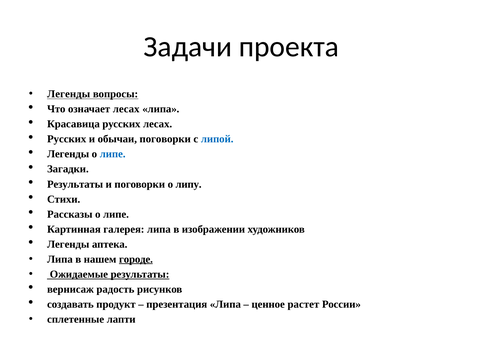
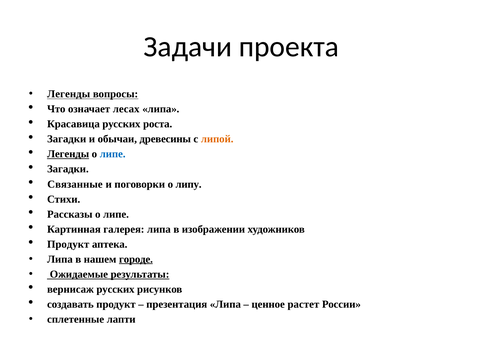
русских лесах: лесах -> роста
Русских at (67, 139): Русских -> Загадки
обычаи поговорки: поговорки -> древесины
липой colour: blue -> orange
Легенды at (68, 154) underline: none -> present
Результаты at (75, 184): Результаты -> Связанные
Легенды at (68, 244): Легенды -> Продукт
вернисаж радость: радость -> русских
